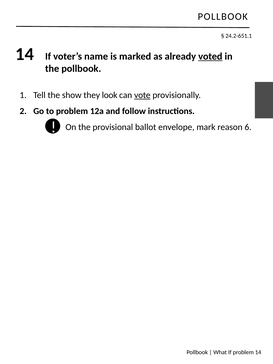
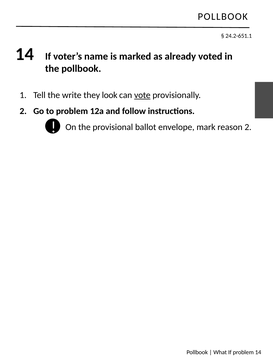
voted underline: present -> none
show: show -> write
reason 6: 6 -> 2
